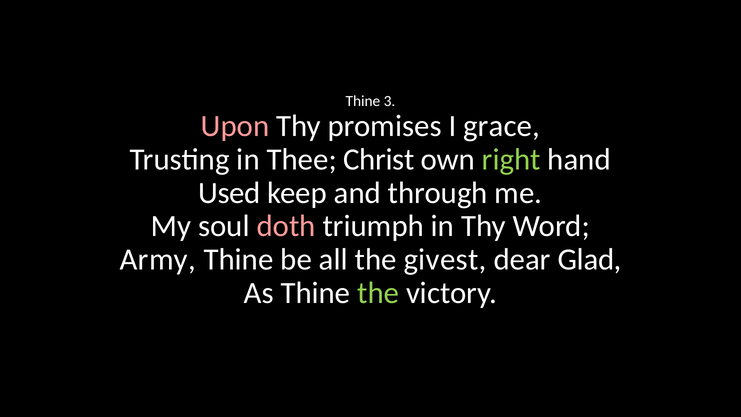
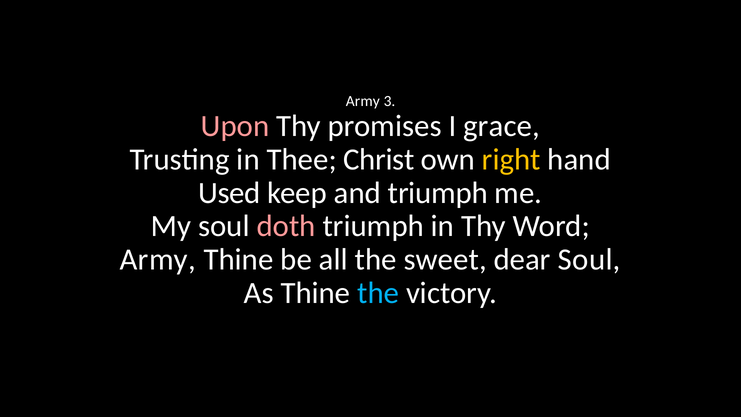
Thine at (363, 101): Thine -> Army
right colour: light green -> yellow
and through: through -> triumph
givest: givest -> sweet
dear Glad: Glad -> Soul
the at (378, 293) colour: light green -> light blue
